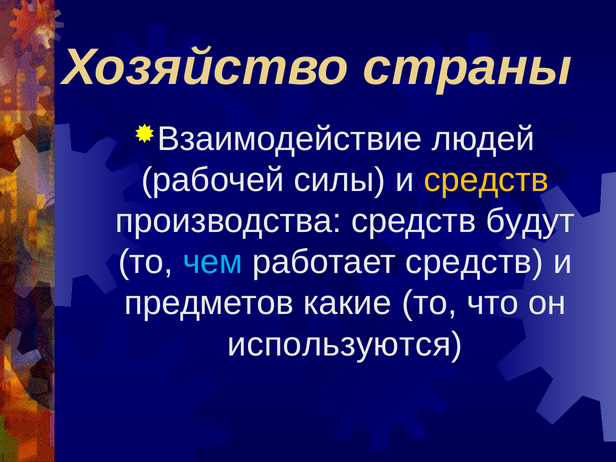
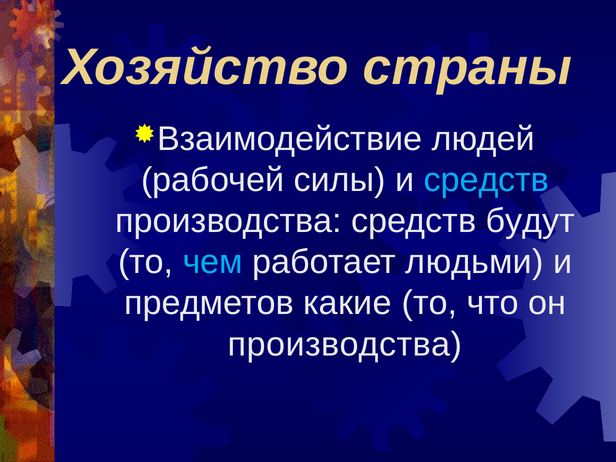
средств at (486, 180) colour: yellow -> light blue
работает средств: средств -> людьми
используются at (345, 344): используются -> производства
